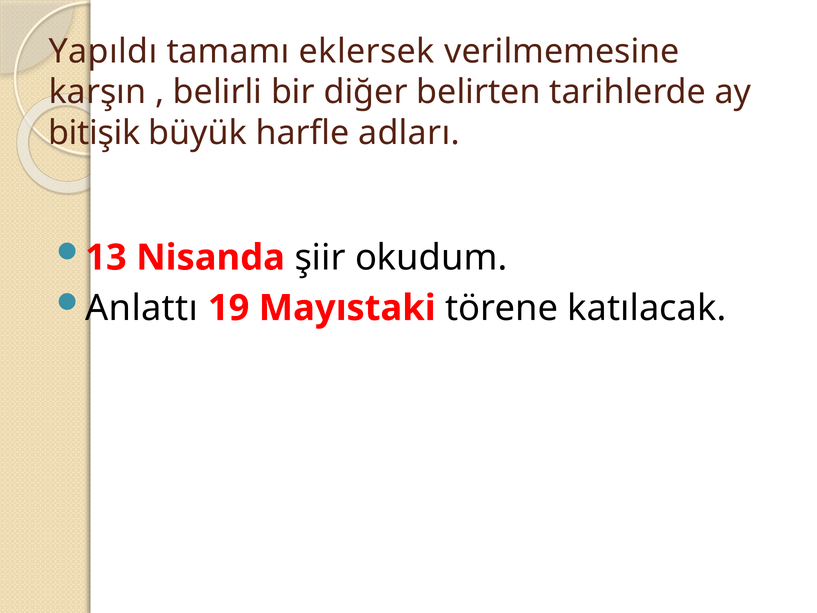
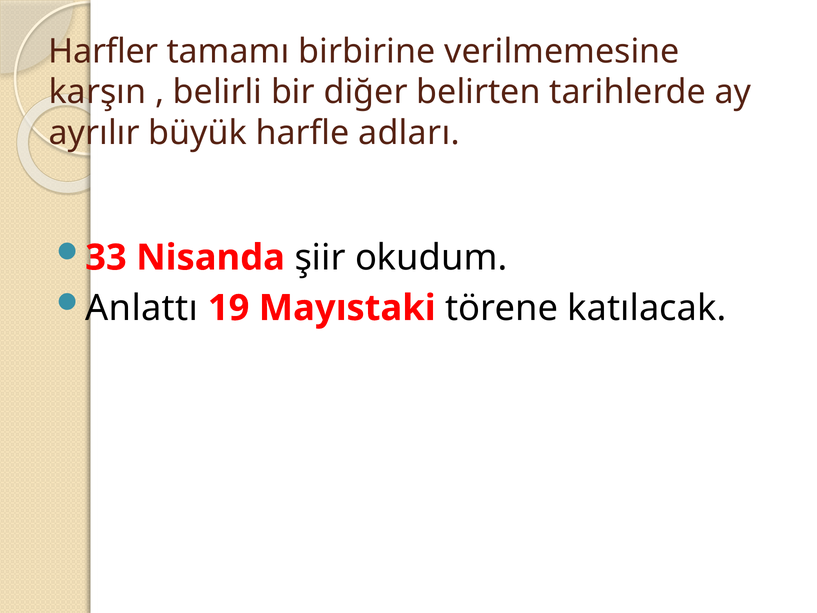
Yapıldı: Yapıldı -> Harfler
eklersek: eklersek -> birbirine
bitişik: bitişik -> ayrılır
13: 13 -> 33
